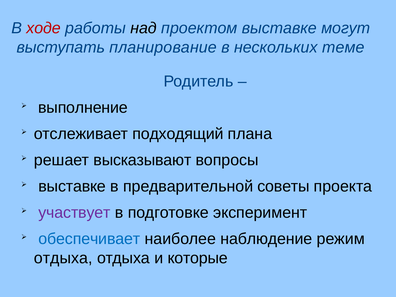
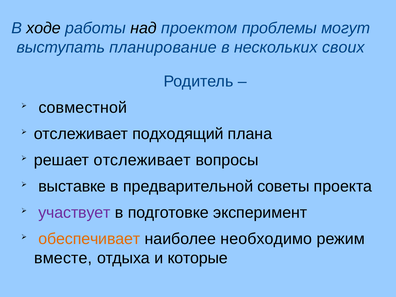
ходе colour: red -> black
проектом выставке: выставке -> проблемы
теме: теме -> своих
выполнение: выполнение -> совместной
решает высказывают: высказывают -> отслеживает
обеспечивает colour: blue -> orange
наблюдение: наблюдение -> необходимо
отдыха at (63, 258): отдыха -> вместе
